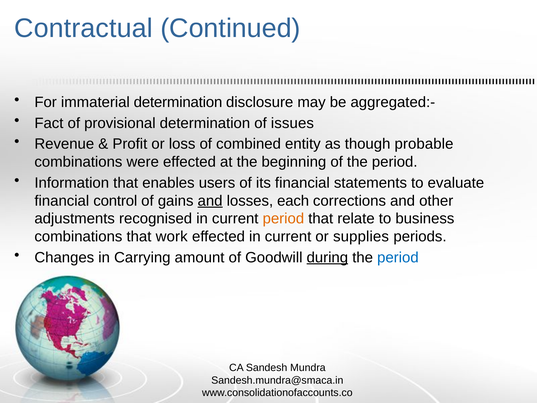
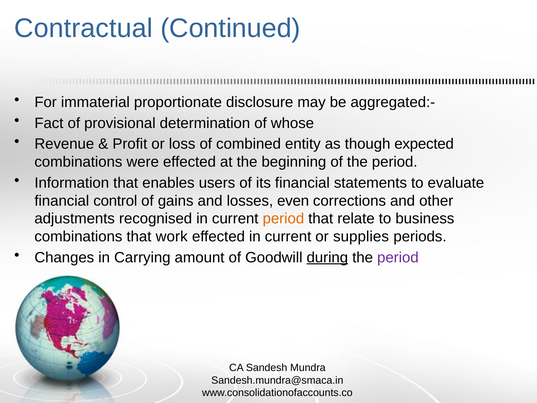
immaterial determination: determination -> proportionate
issues: issues -> whose
probable: probable -> expected
and at (210, 201) underline: present -> none
each: each -> even
period at (398, 257) colour: blue -> purple
